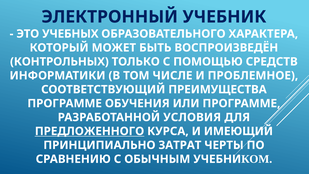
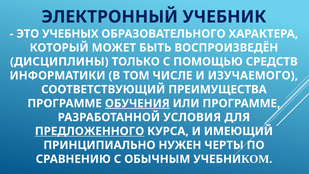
КОНТРОЛЬНЫХ: КОНТРОЛЬНЫХ -> ДИСЦИПЛИНЫ
ПРОБЛЕМНОЕ: ПРОБЛЕМНОЕ -> ИЗУЧАЕМОГО
ОБУЧЕНИЯ underline: none -> present
ЗАТРАТ: ЗАТРАТ -> НУЖЕН
